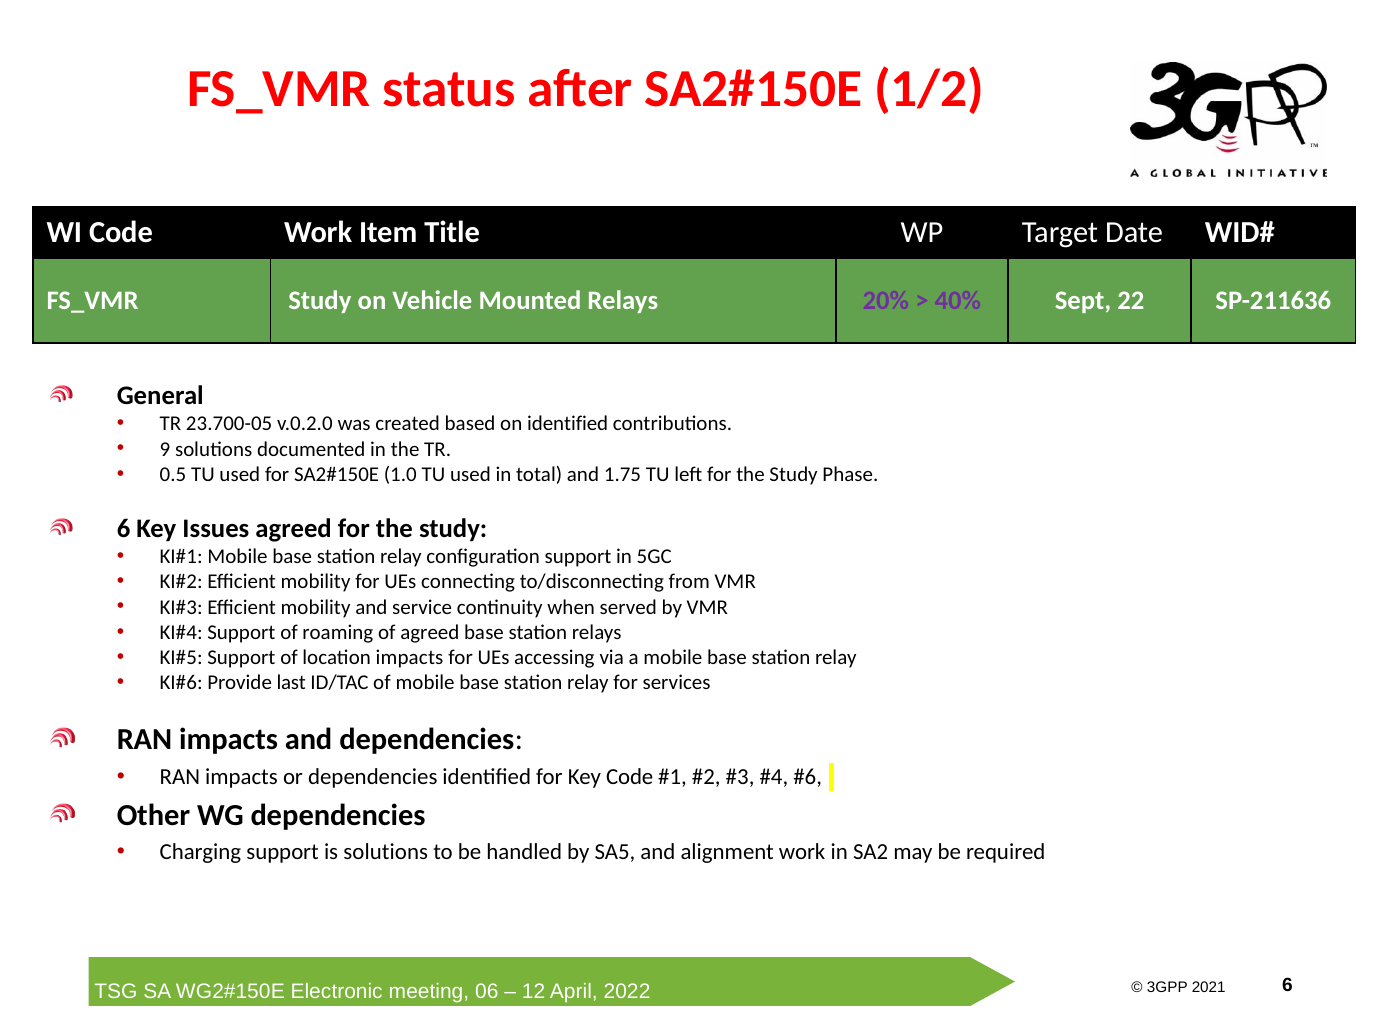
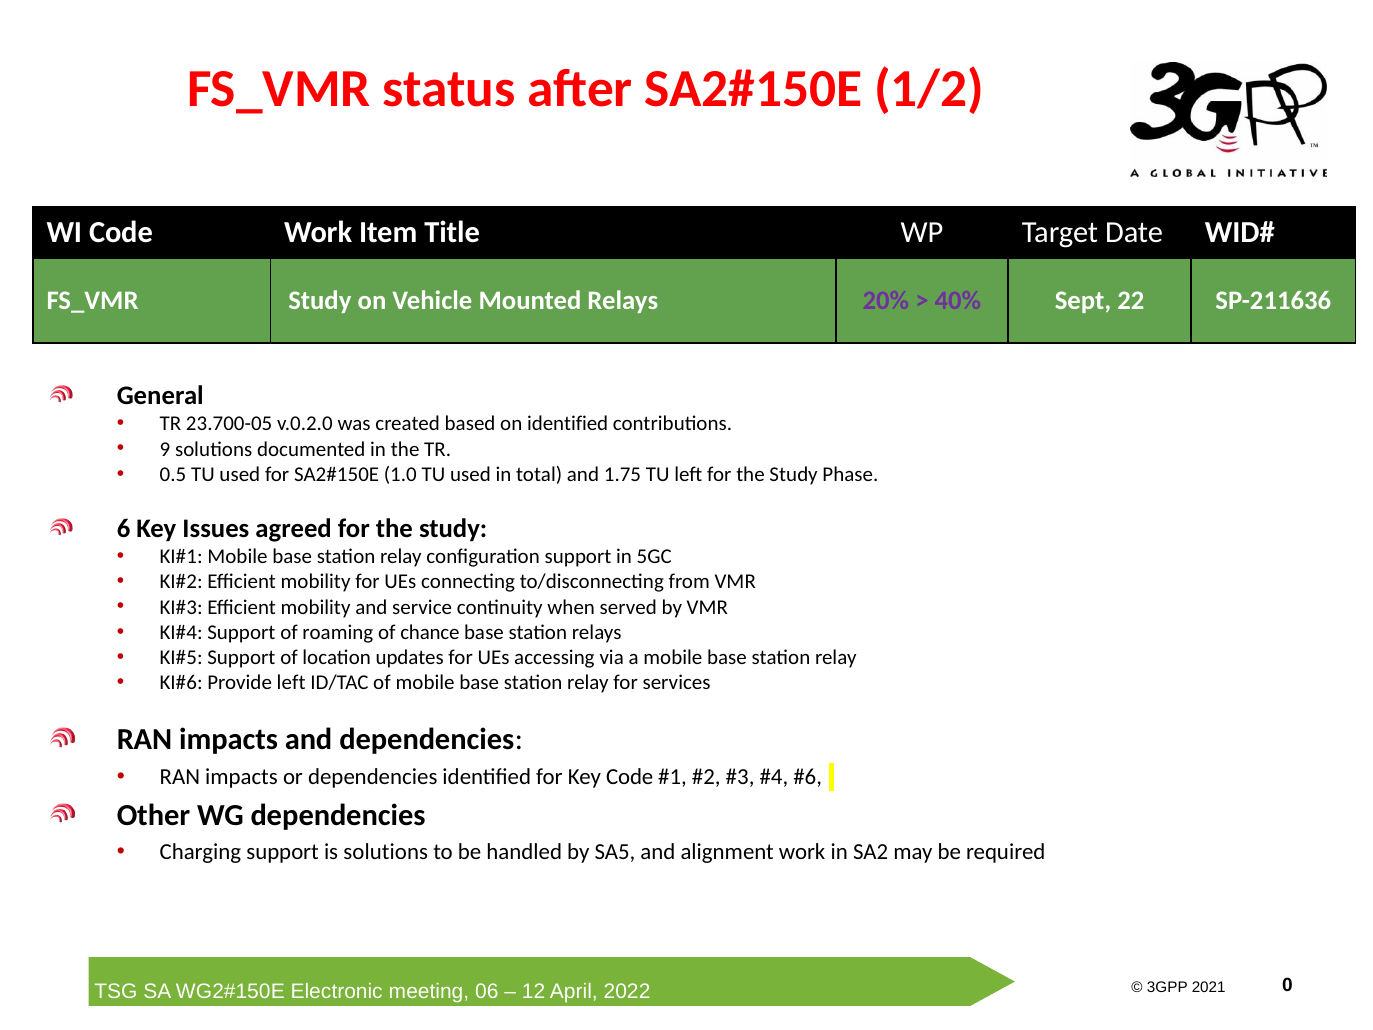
of agreed: agreed -> chance
location impacts: impacts -> updates
Provide last: last -> left
6 at (1287, 984): 6 -> 0
